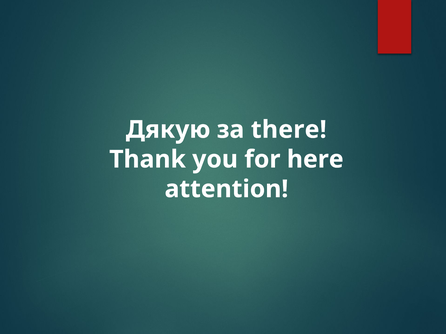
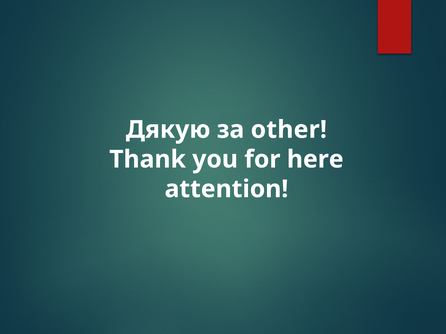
there: there -> other
